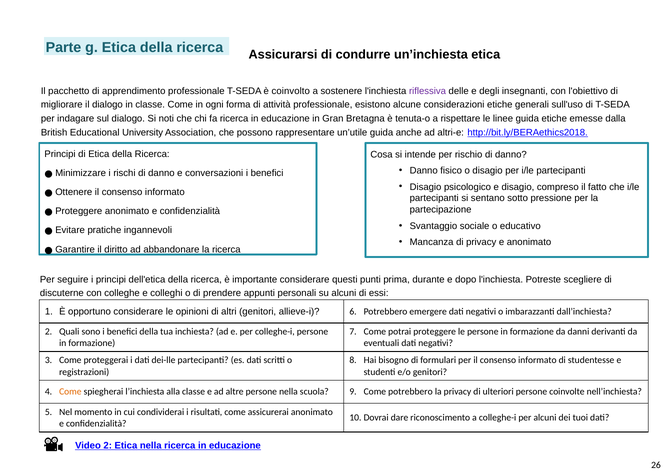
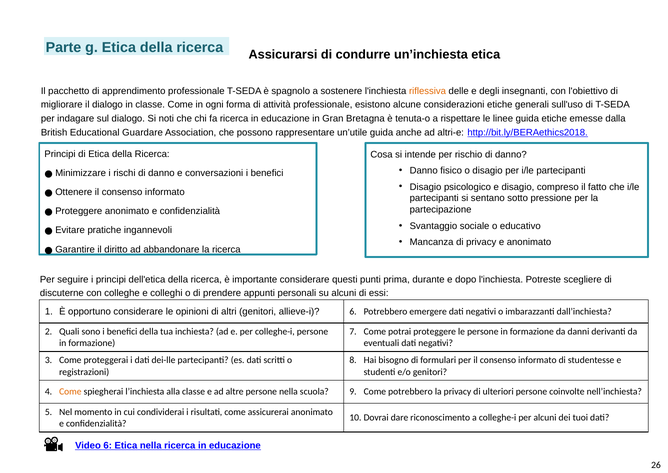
coinvolto: coinvolto -> spagnolo
riflessiva colour: purple -> orange
University: University -> Guardare
Video 2: 2 -> 6
